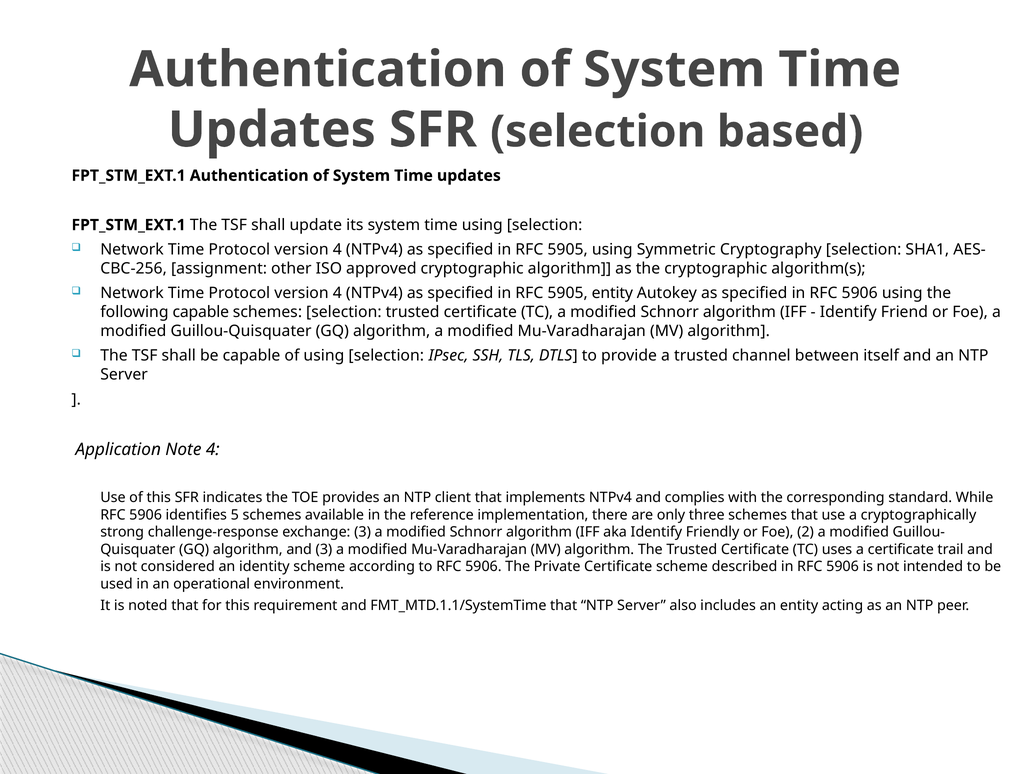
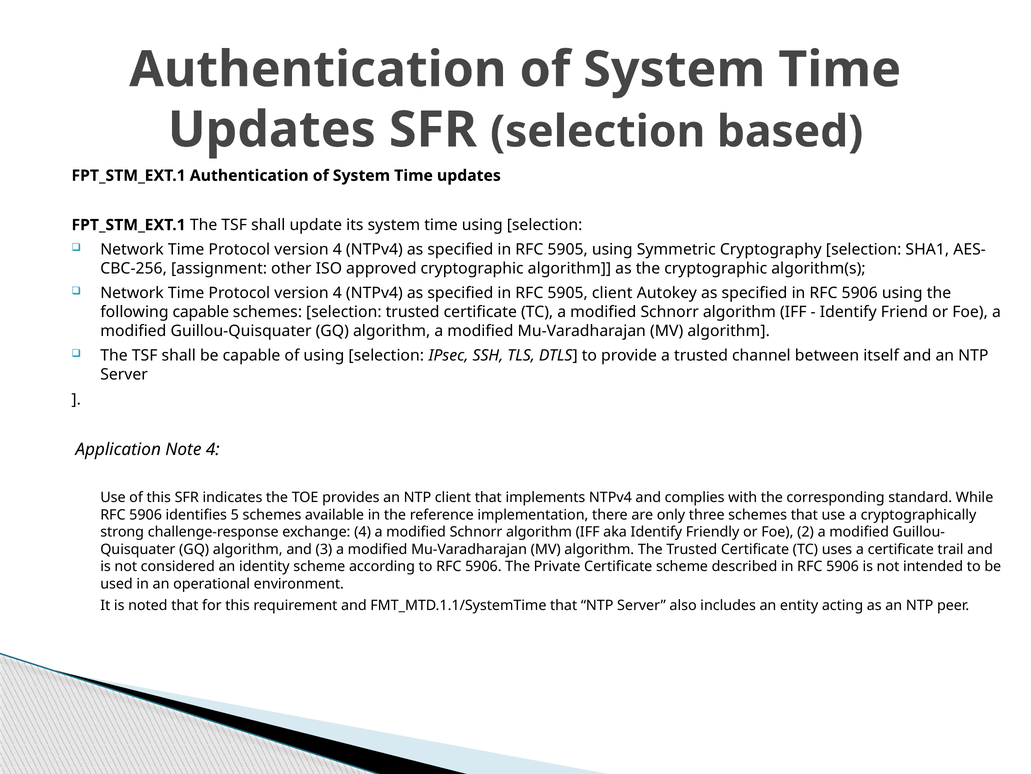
5905 entity: entity -> client
exchange 3: 3 -> 4
